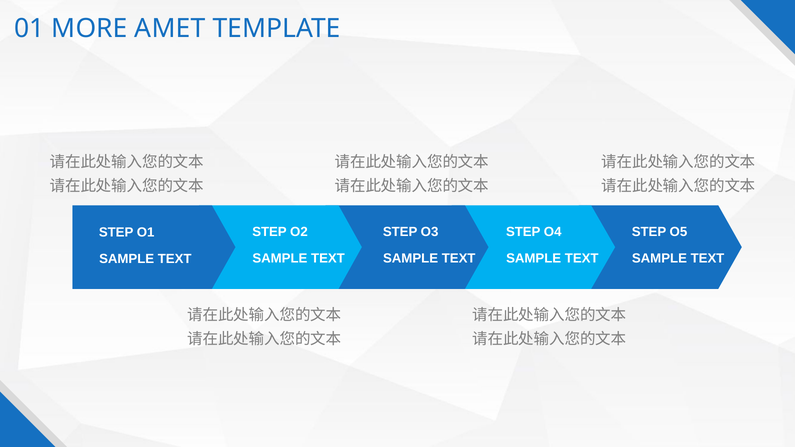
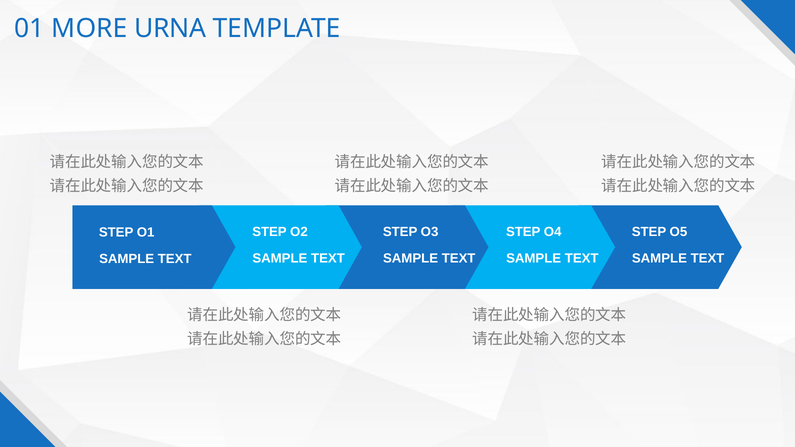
AMET: AMET -> URNA
